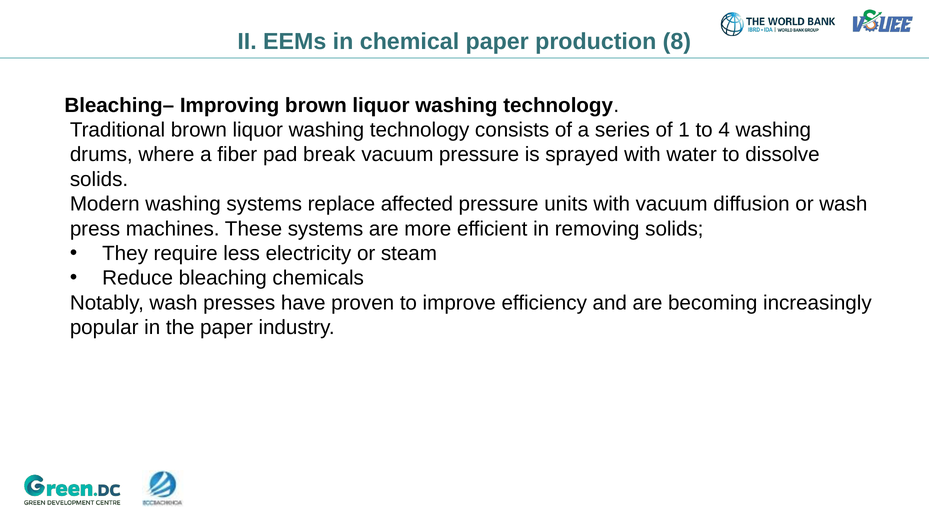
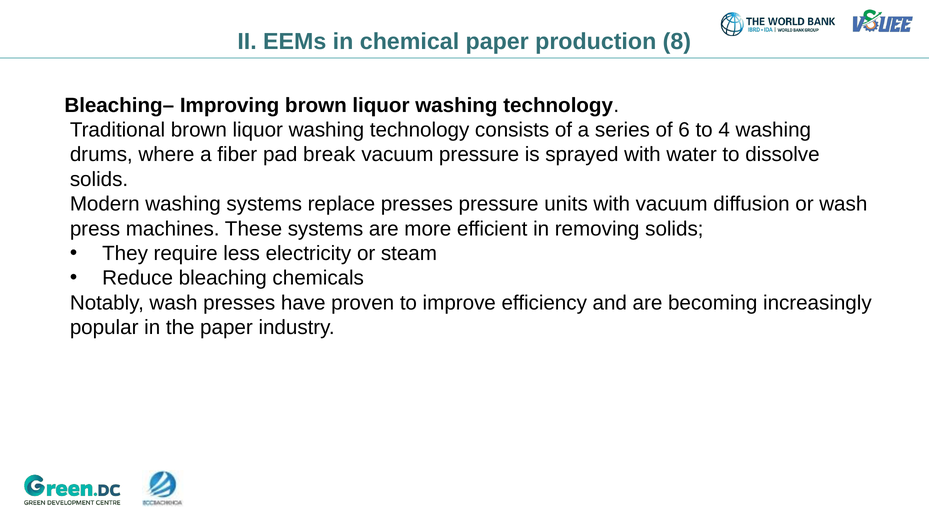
1: 1 -> 6
replace affected: affected -> presses
